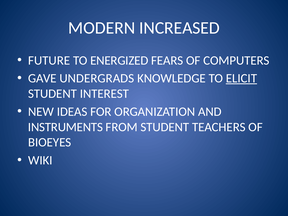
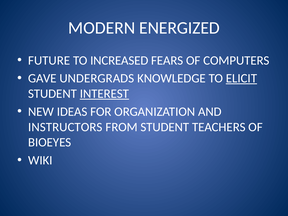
INCREASED: INCREASED -> ENERGIZED
ENERGIZED: ENERGIZED -> INCREASED
INTEREST underline: none -> present
INSTRUMENTS: INSTRUMENTS -> INSTRUCTORS
